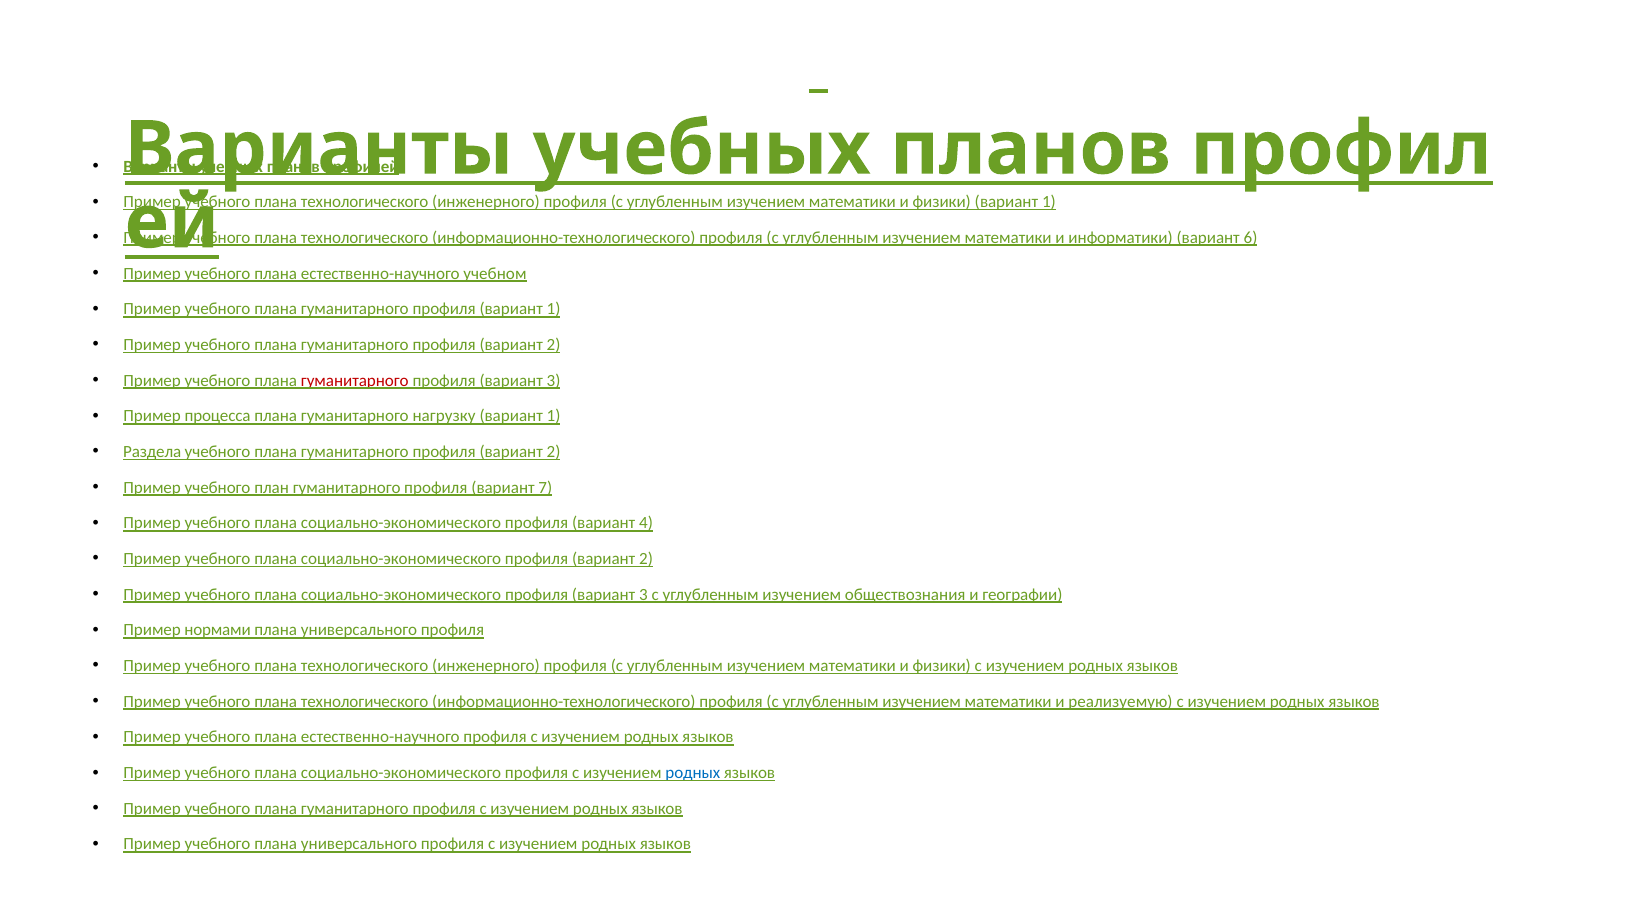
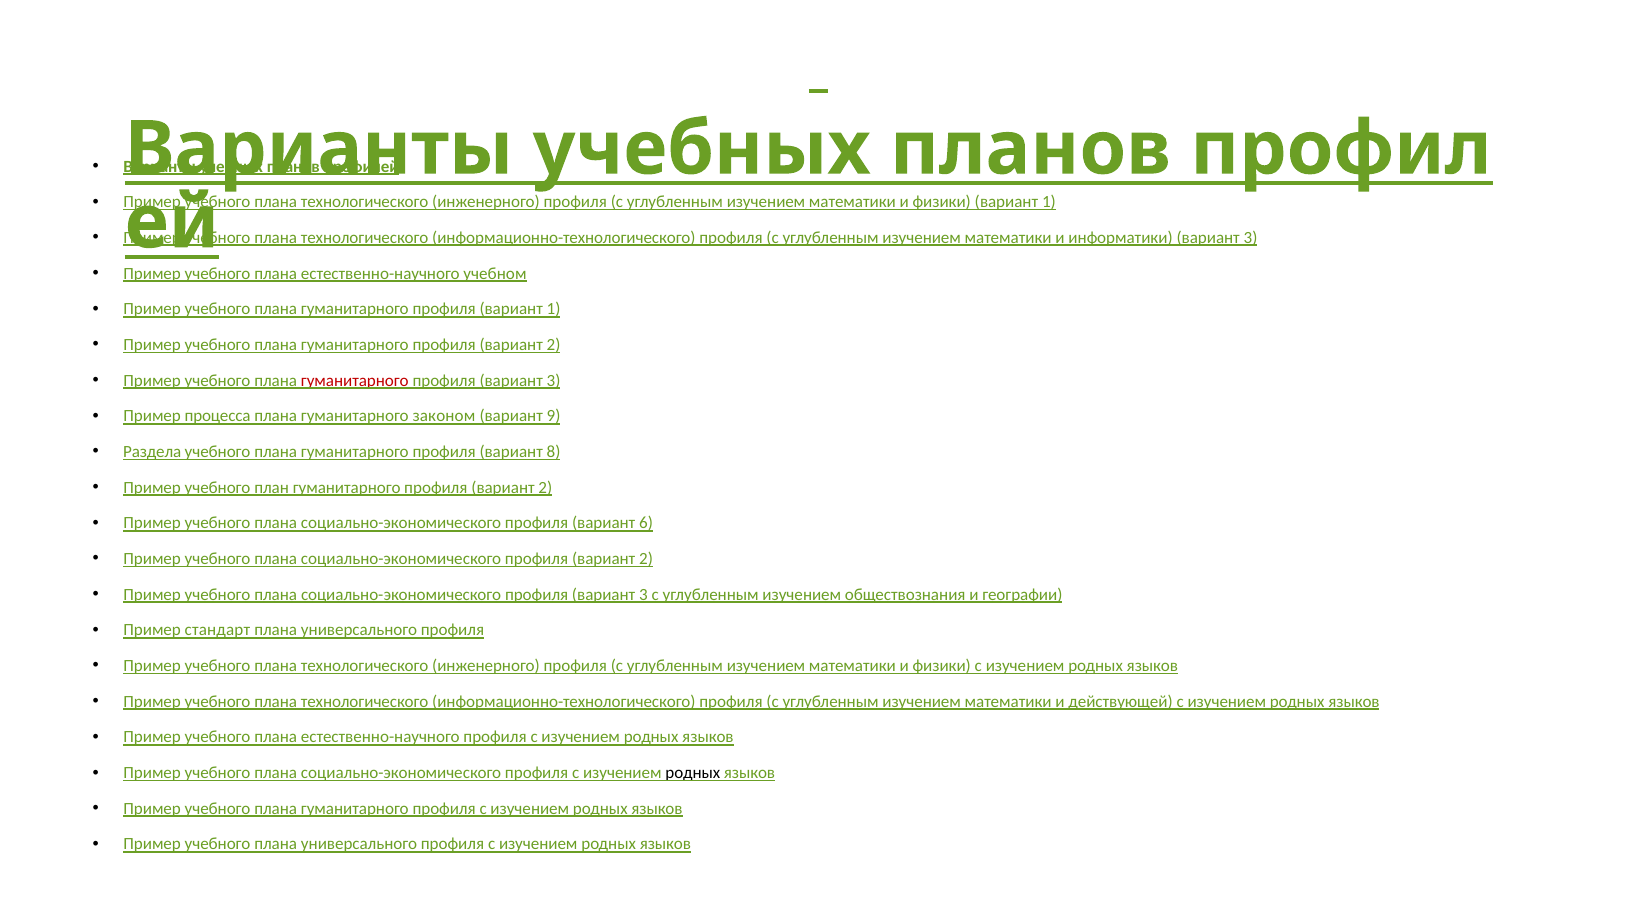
информатики вариант 6: 6 -> 3
нагрузку: нагрузку -> законом
1 at (554, 416): 1 -> 9
2 at (554, 452): 2 -> 8
7 at (545, 487): 7 -> 2
4: 4 -> 6
нормами: нормами -> стандарт
реализуемую: реализуемую -> действующей
родных at (693, 773) colour: blue -> black
